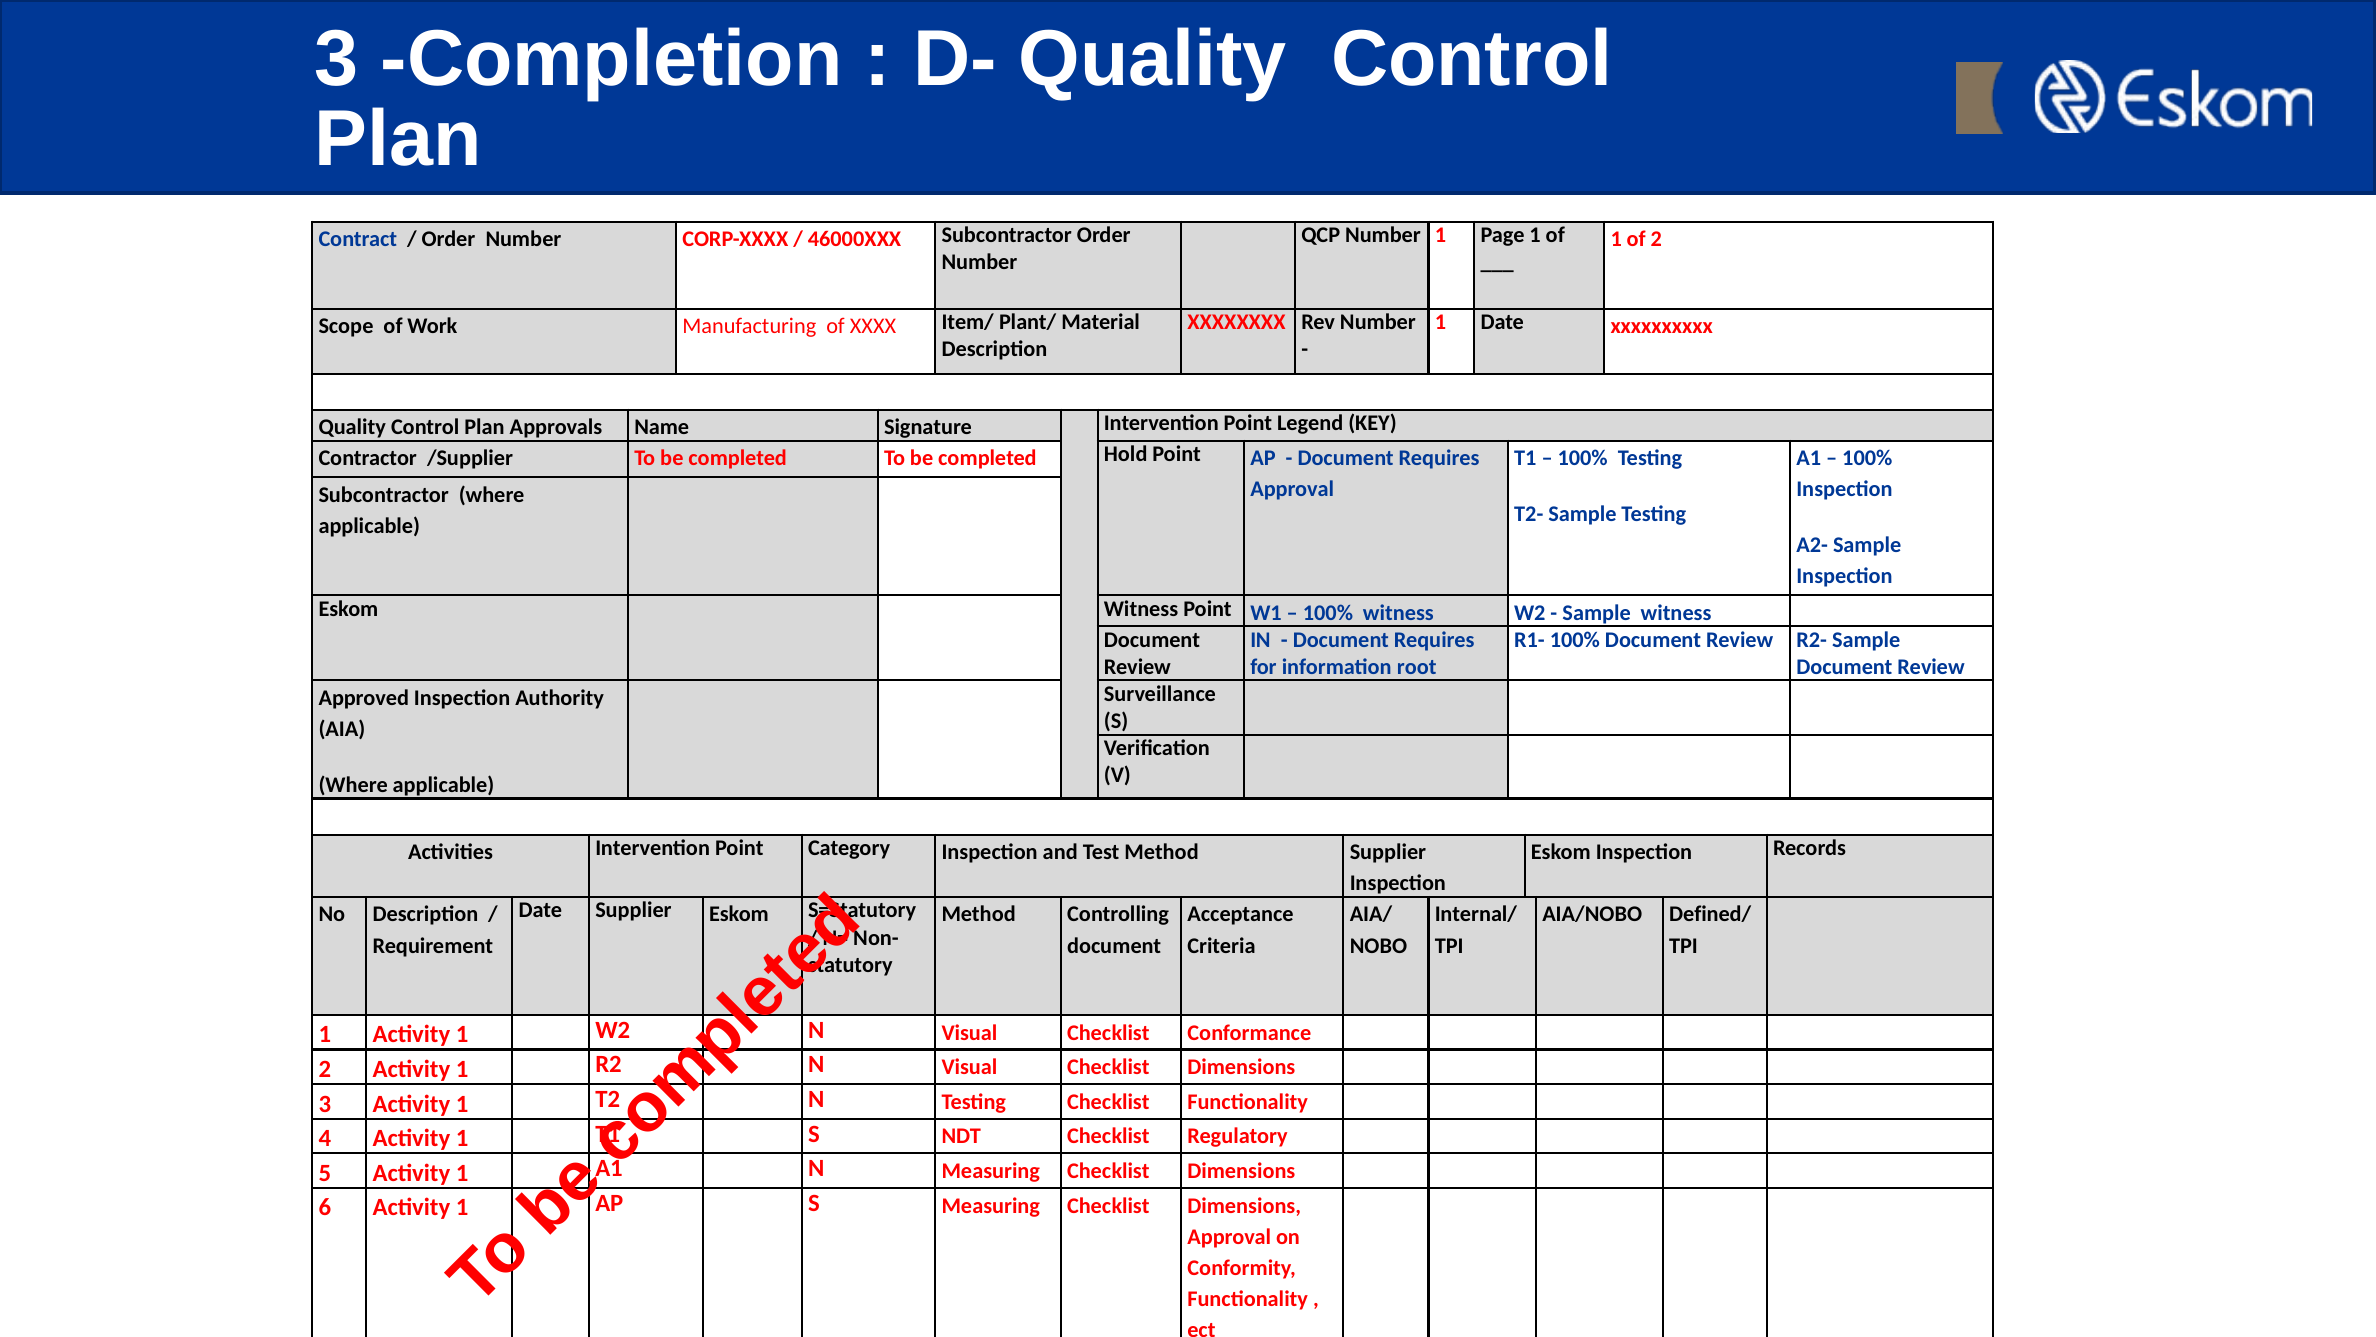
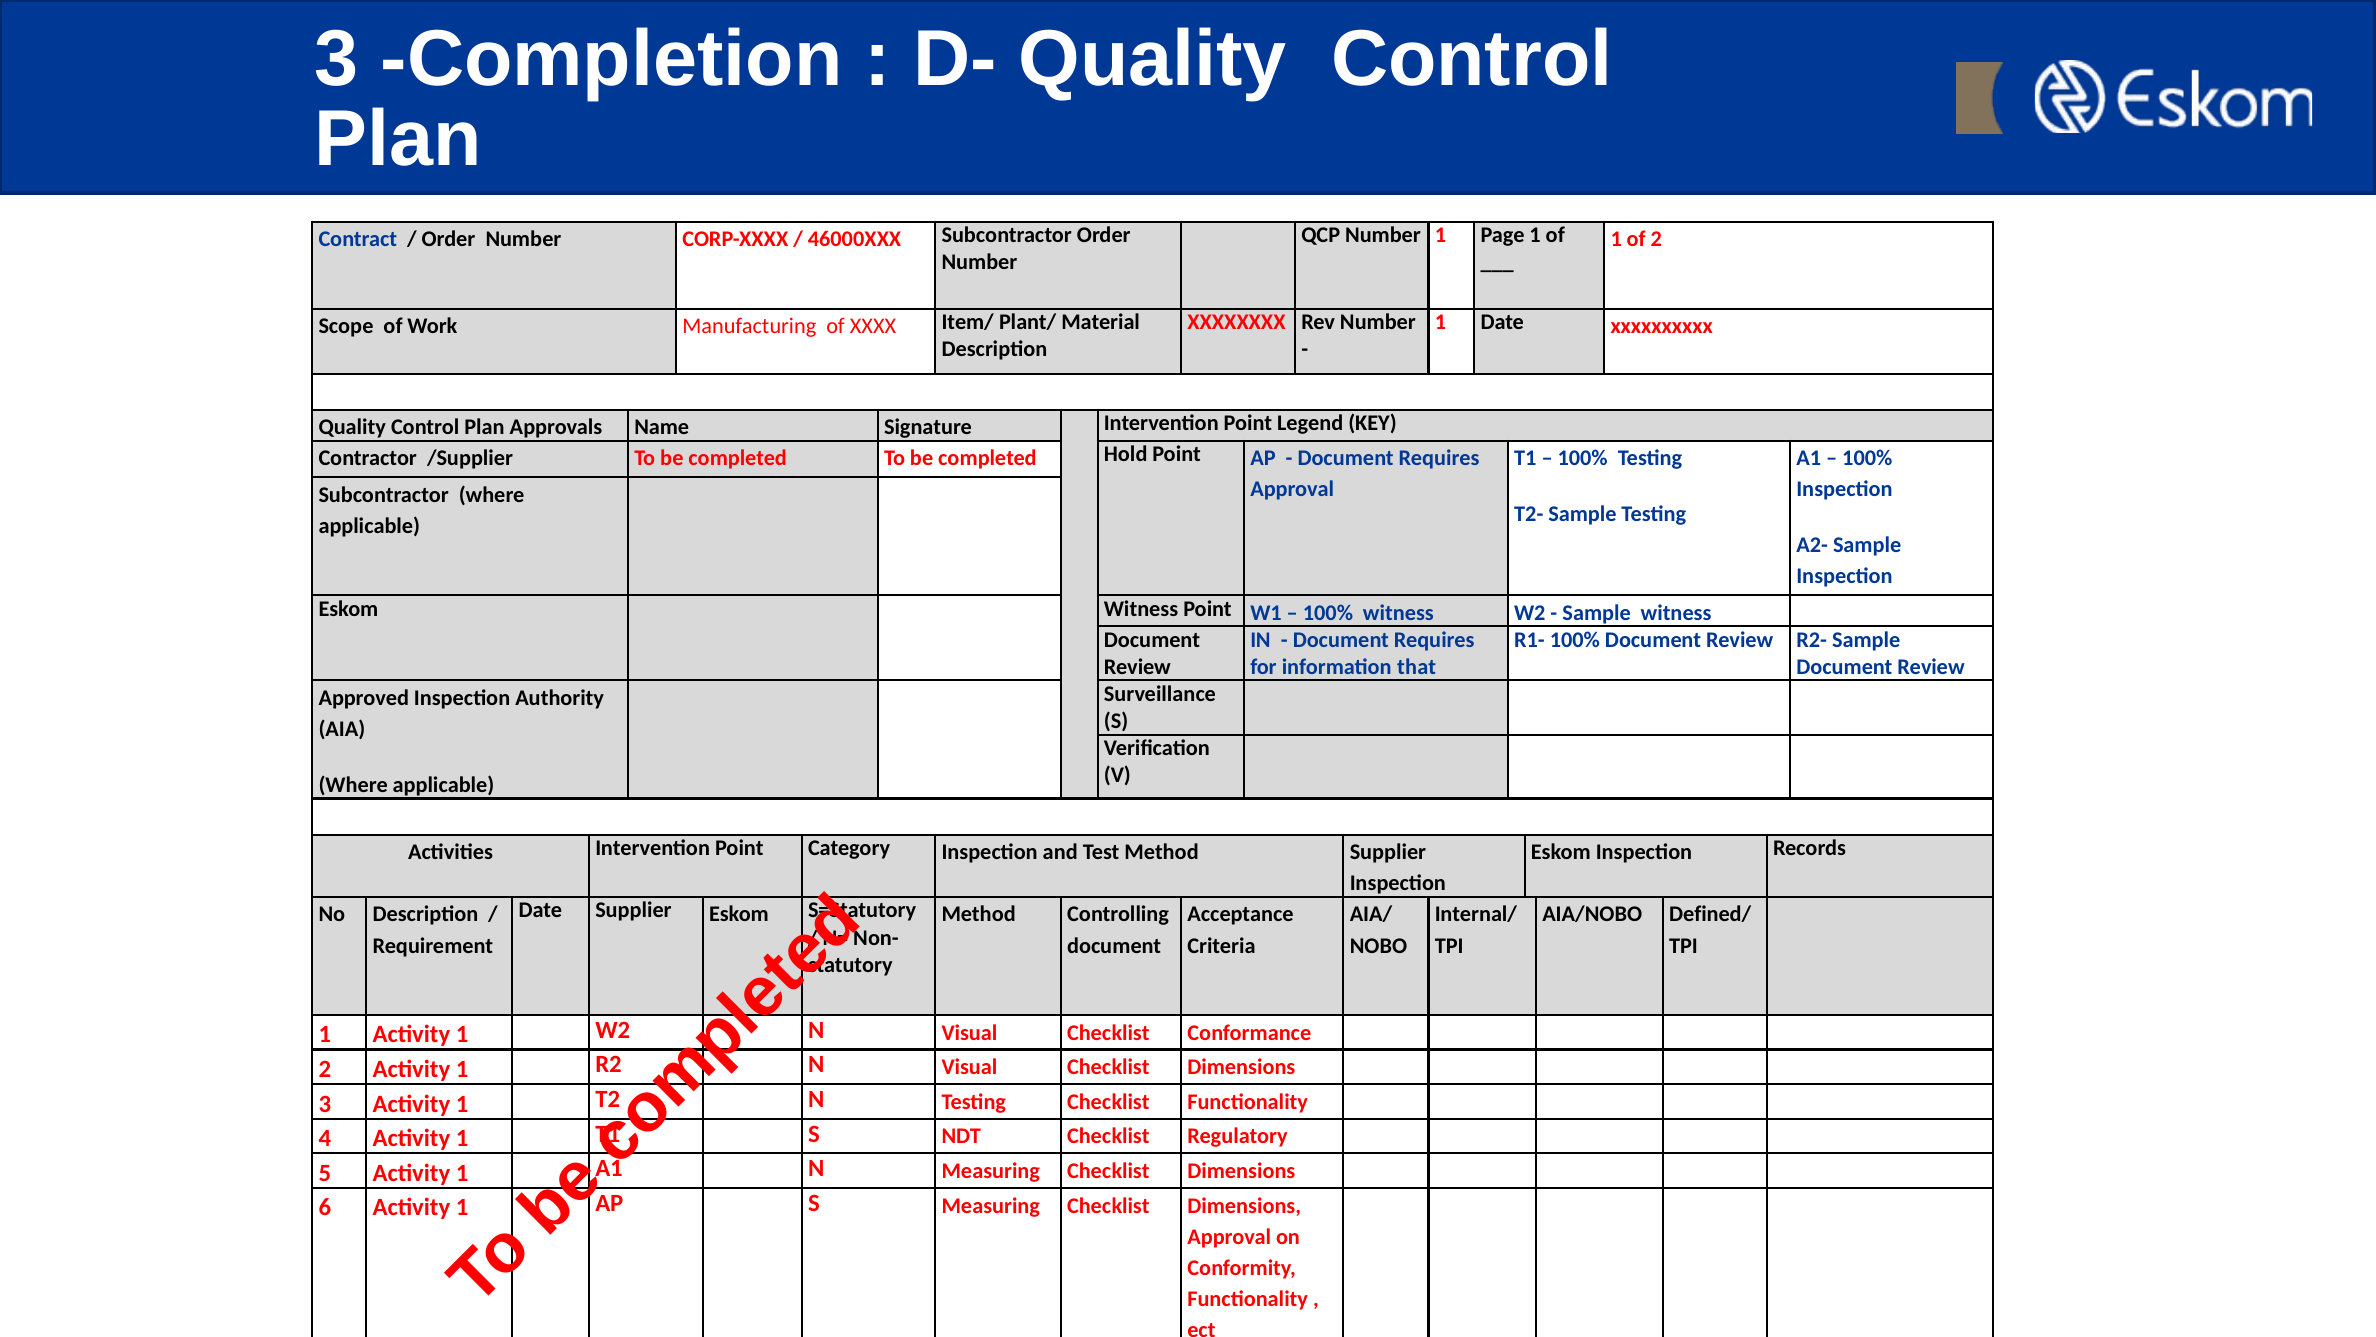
root: root -> that
